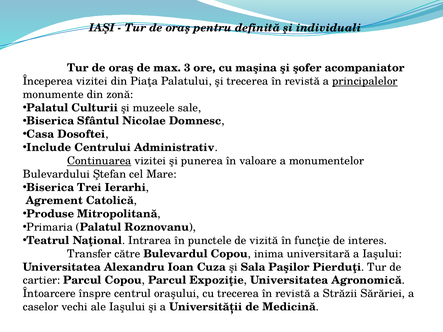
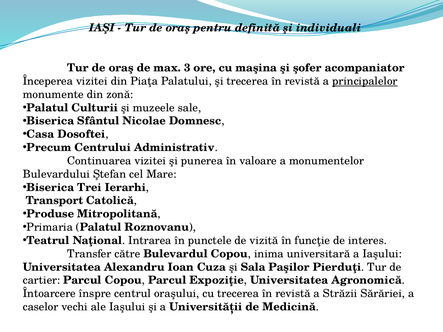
Include: Include -> Precum
Continuarea underline: present -> none
Agrement: Agrement -> Transport
